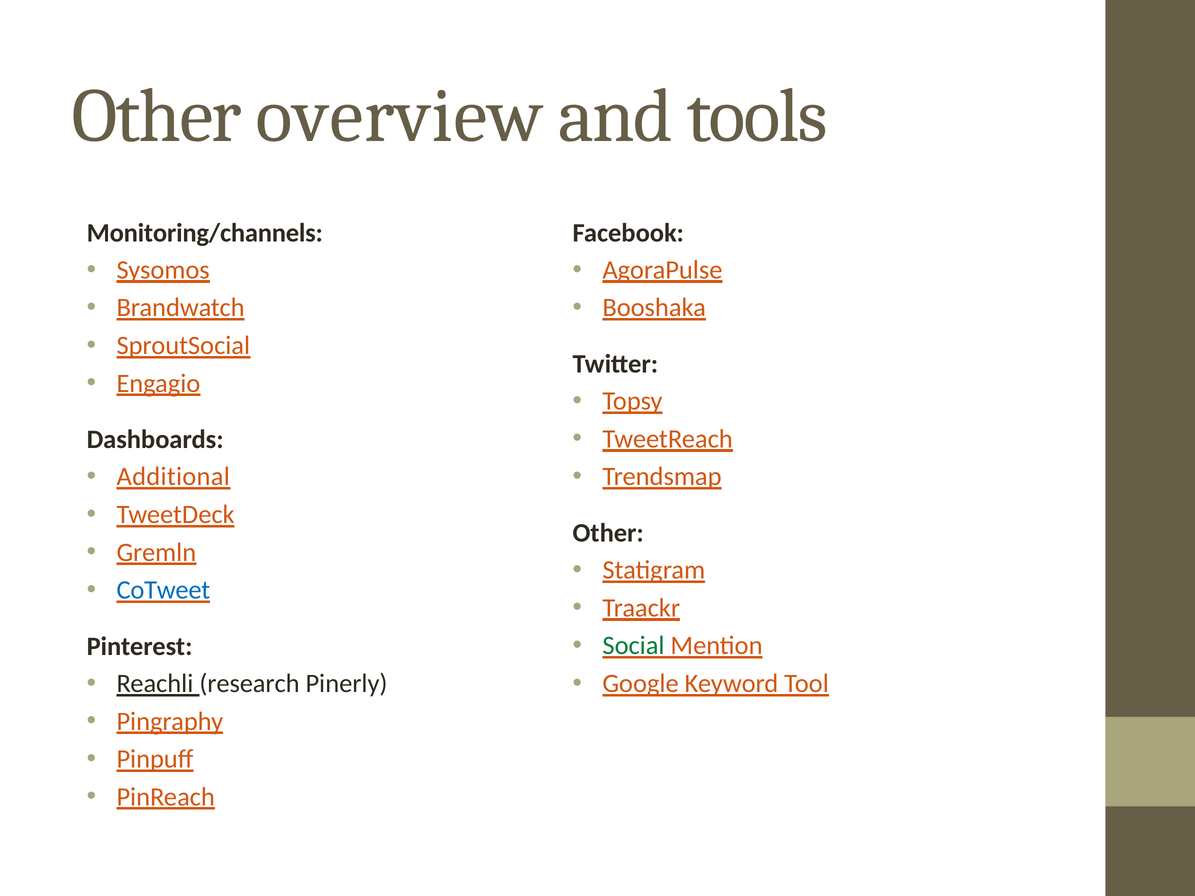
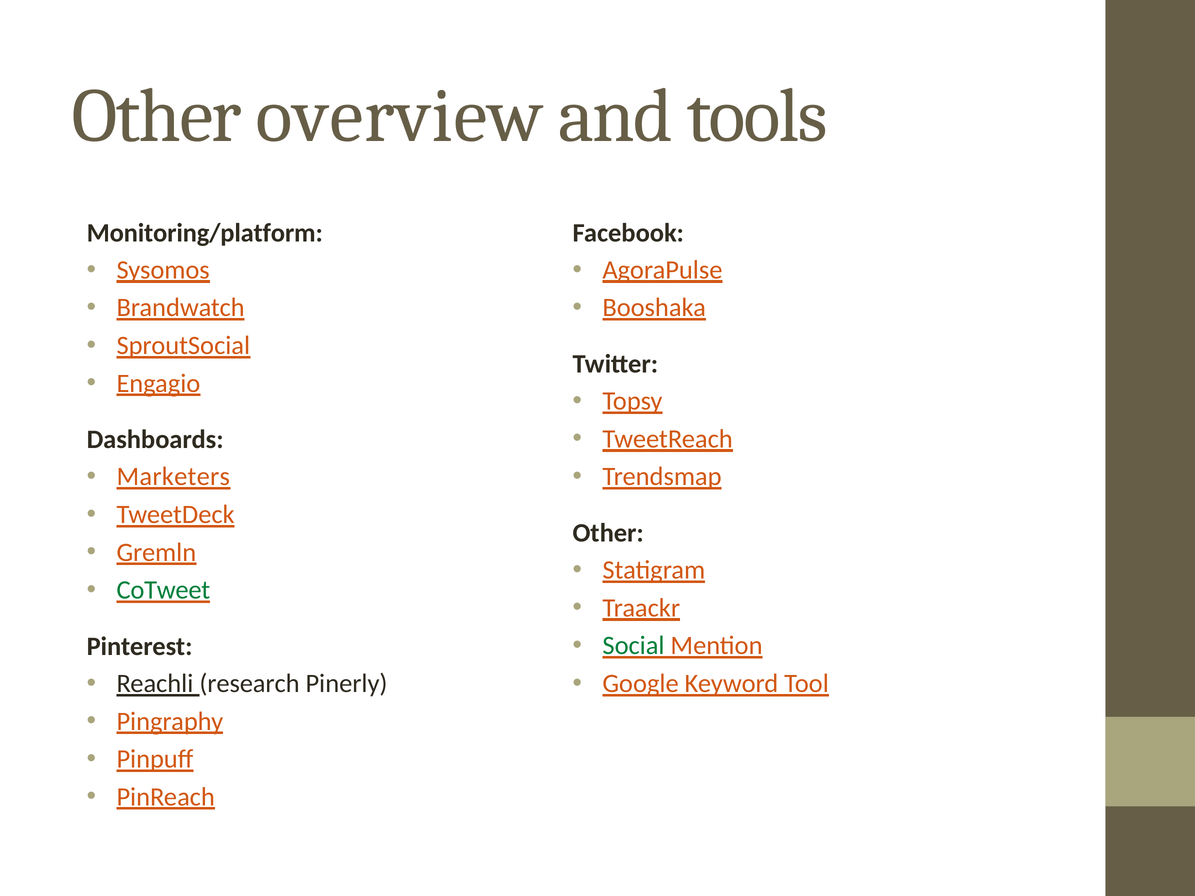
Monitoring/channels: Monitoring/channels -> Monitoring/platform
Additional: Additional -> Marketers
CoTweet colour: blue -> green
